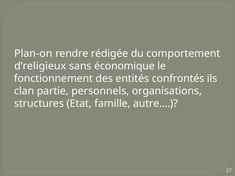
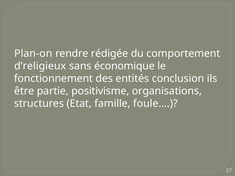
confrontés: confrontés -> conclusion
clan: clan -> être
personnels: personnels -> positivisme
autre…: autre… -> foule…
